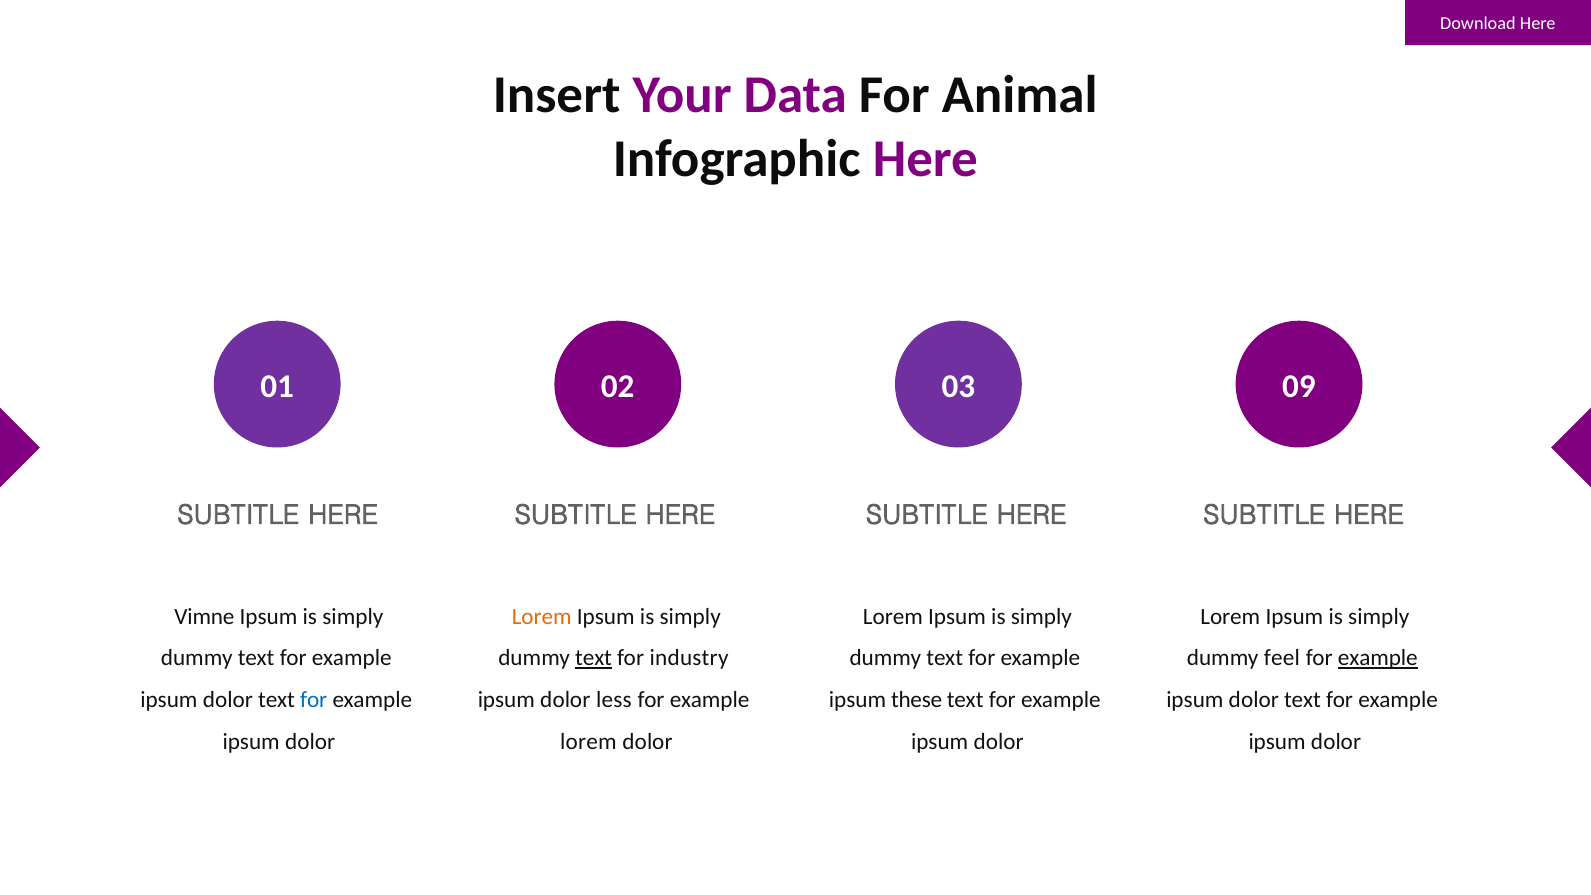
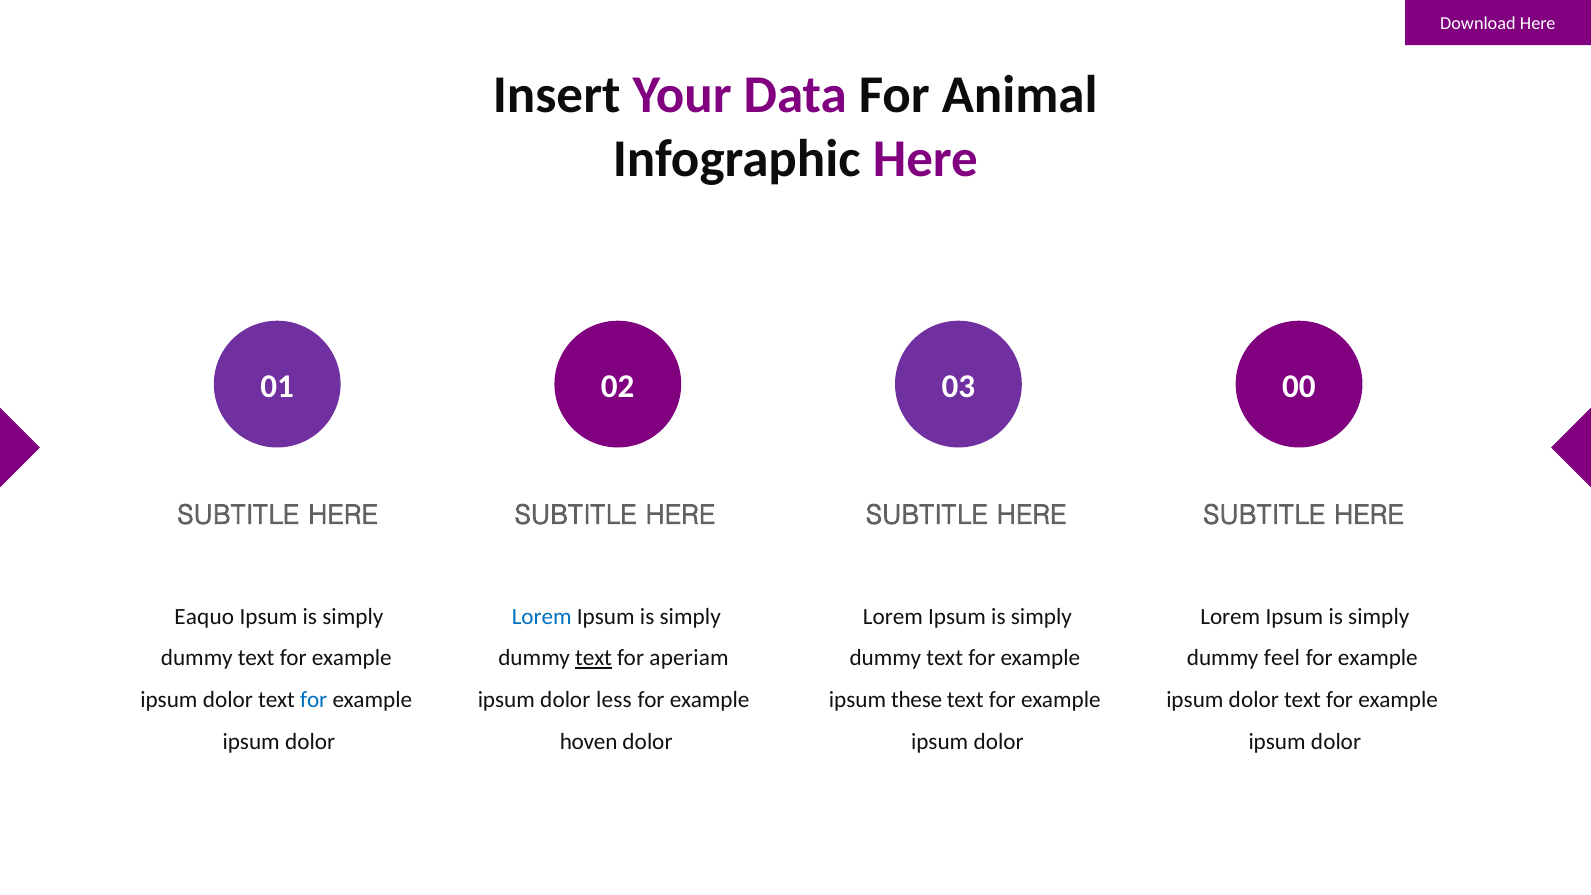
09: 09 -> 00
Vimne: Vimne -> Eaquo
Lorem at (542, 616) colour: orange -> blue
industry: industry -> aperiam
example at (1378, 658) underline: present -> none
lorem at (588, 742): lorem -> hoven
